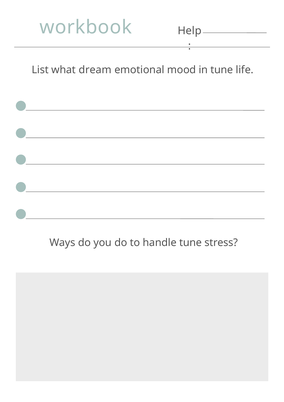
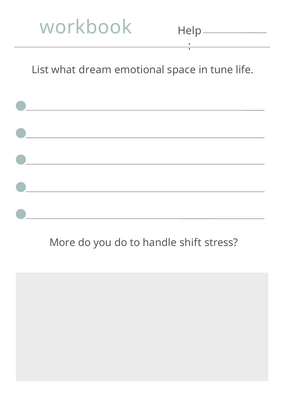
mood: mood -> space
Ways: Ways -> More
handle tune: tune -> shift
